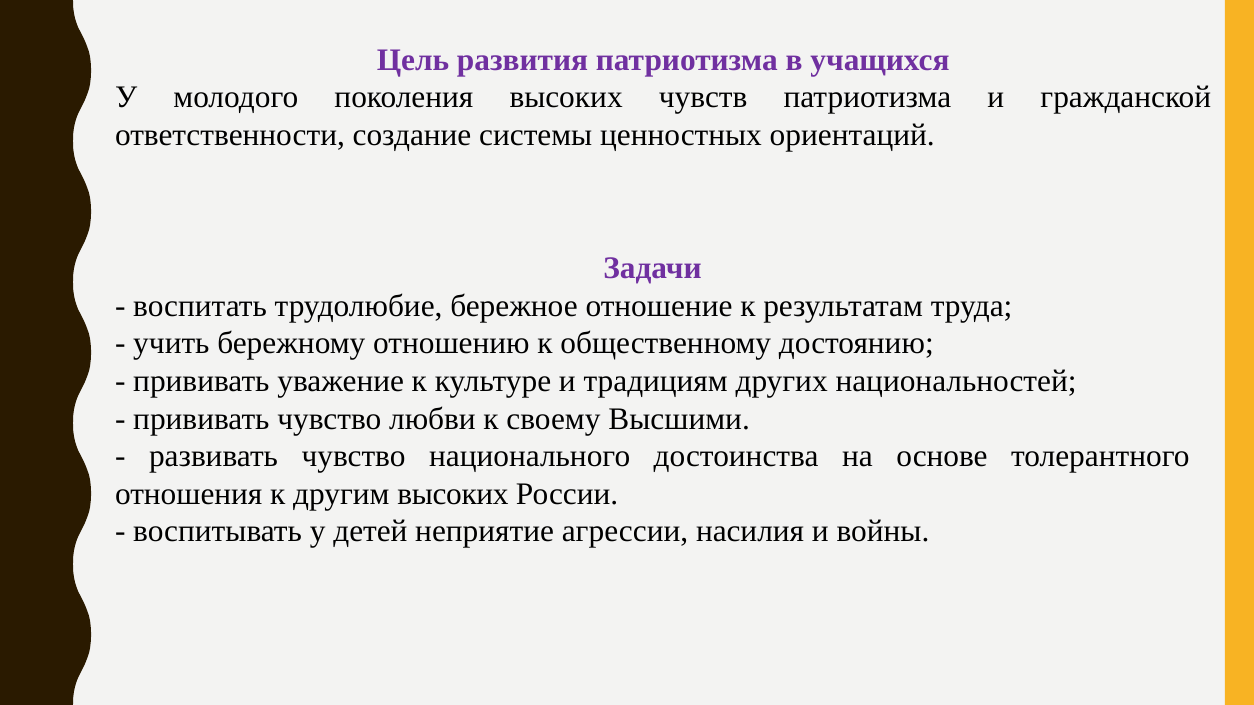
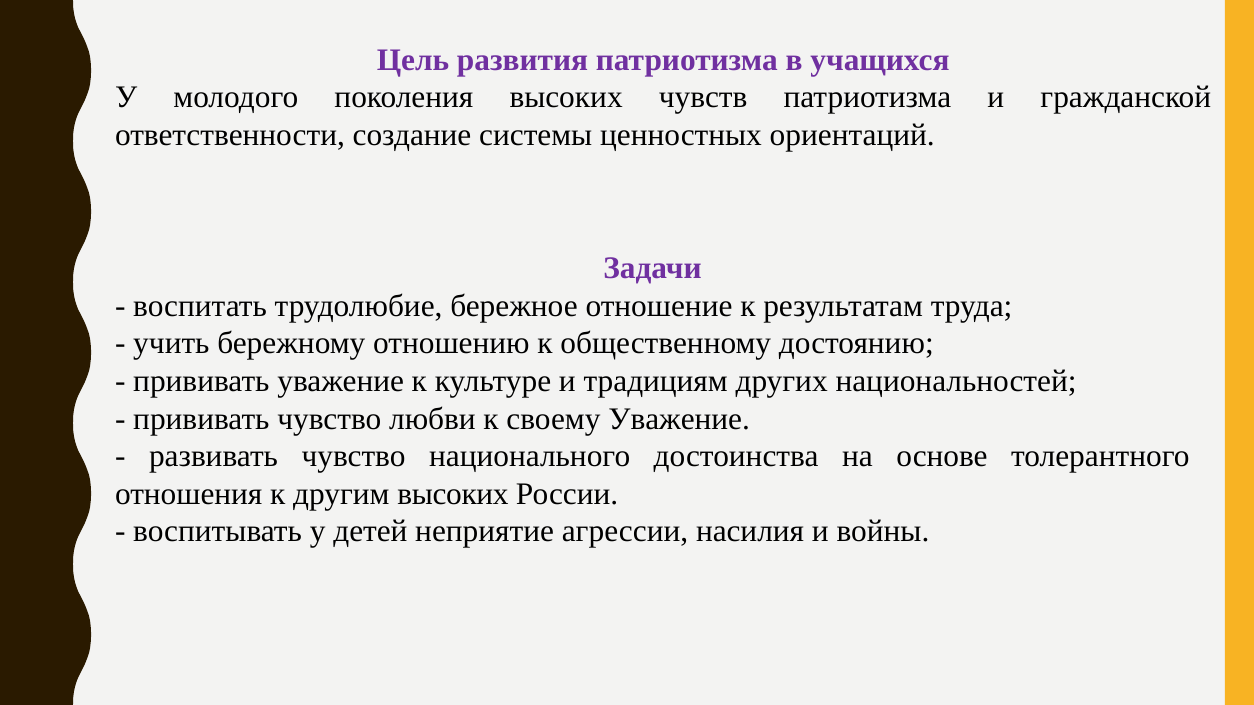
своему Высшими: Высшими -> Уважение
